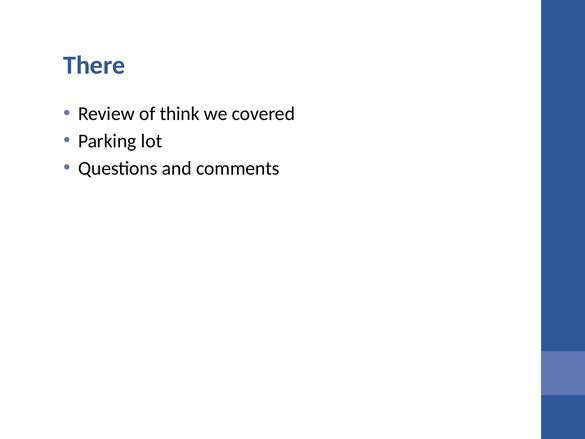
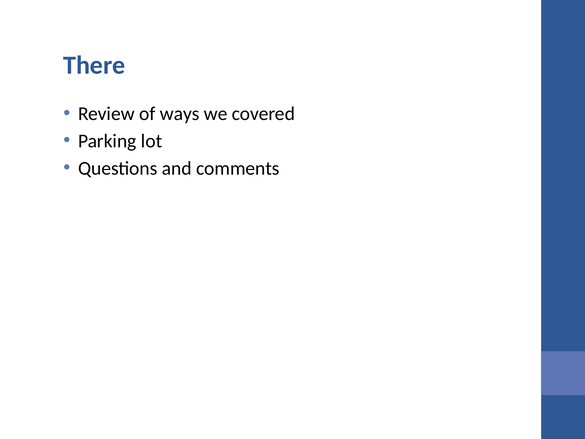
think: think -> ways
